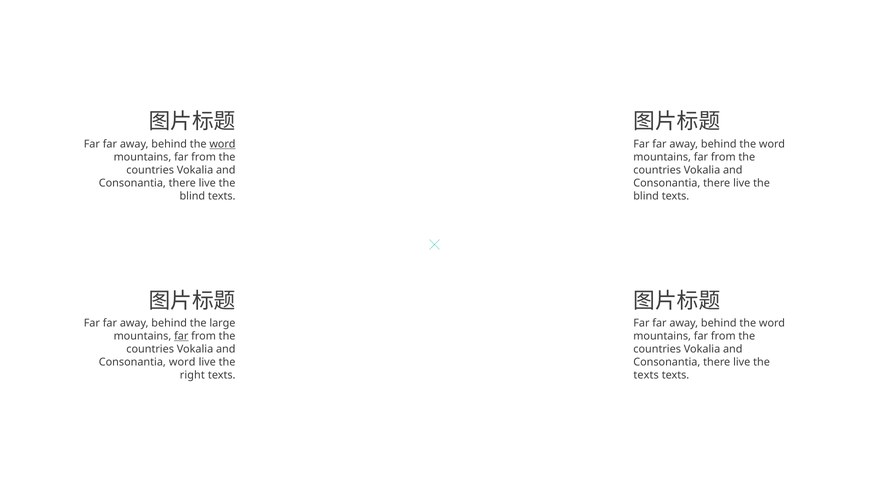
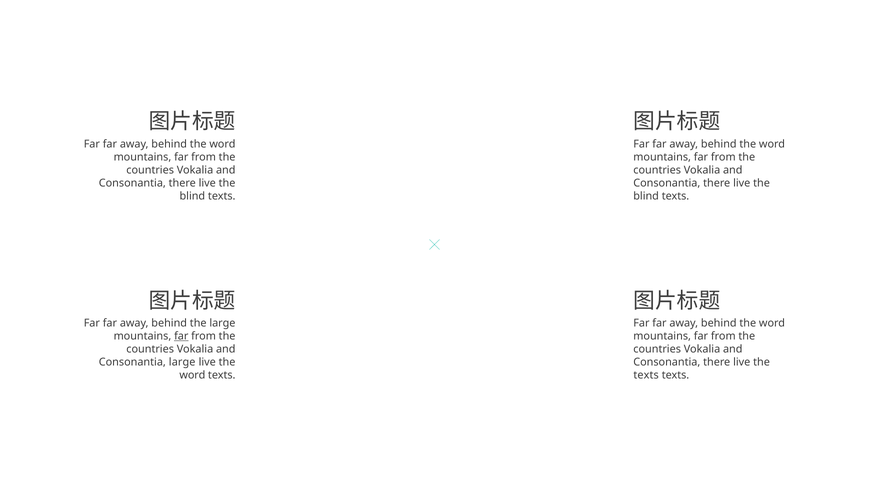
word at (222, 144) underline: present -> none
Consonantia word: word -> large
right at (192, 375): right -> word
